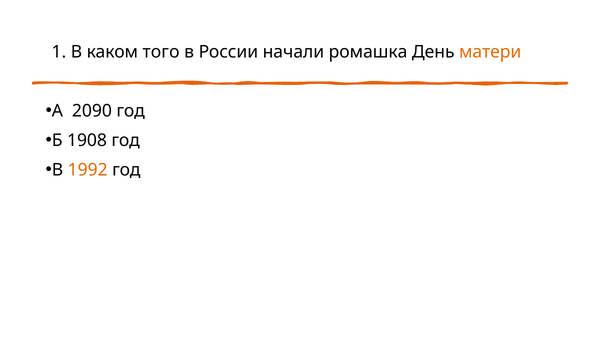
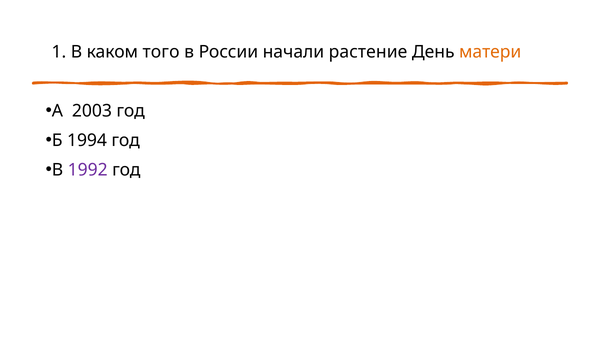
ромашка: ромашка -> растение
2090: 2090 -> 2003
1908: 1908 -> 1994
1992 colour: orange -> purple
